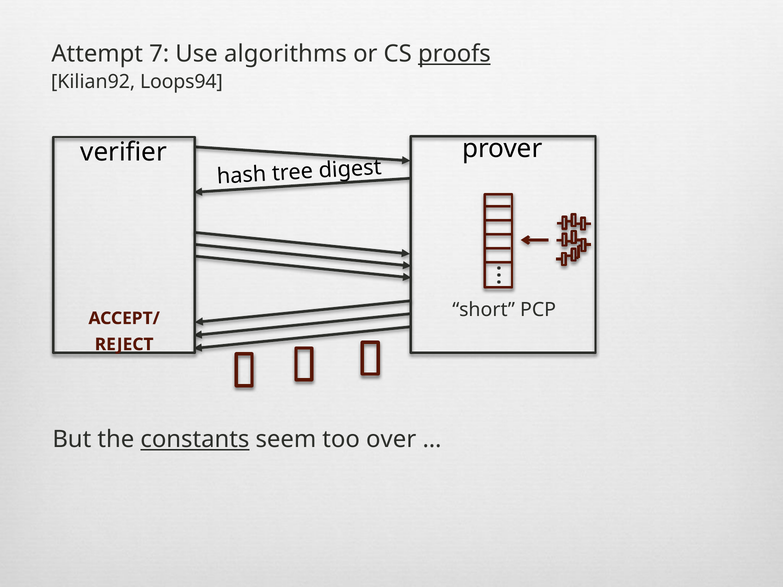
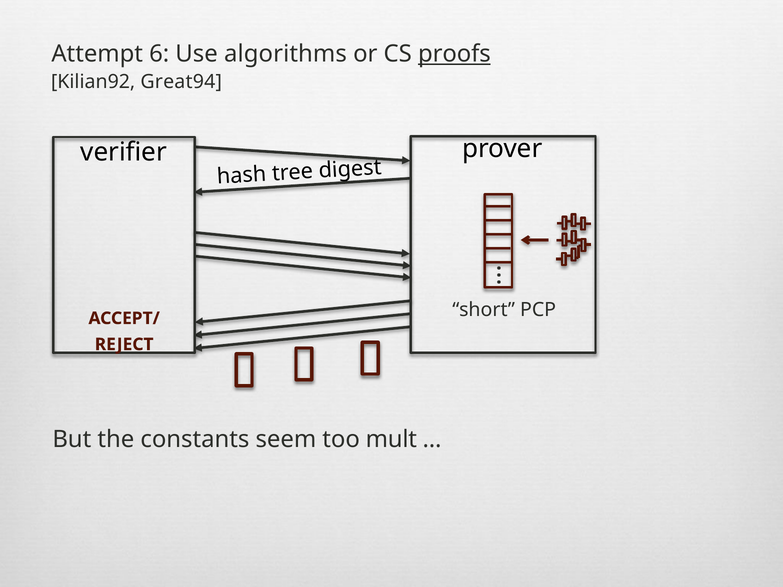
7: 7 -> 6
Loops94: Loops94 -> Great94
constants underline: present -> none
over: over -> mult
